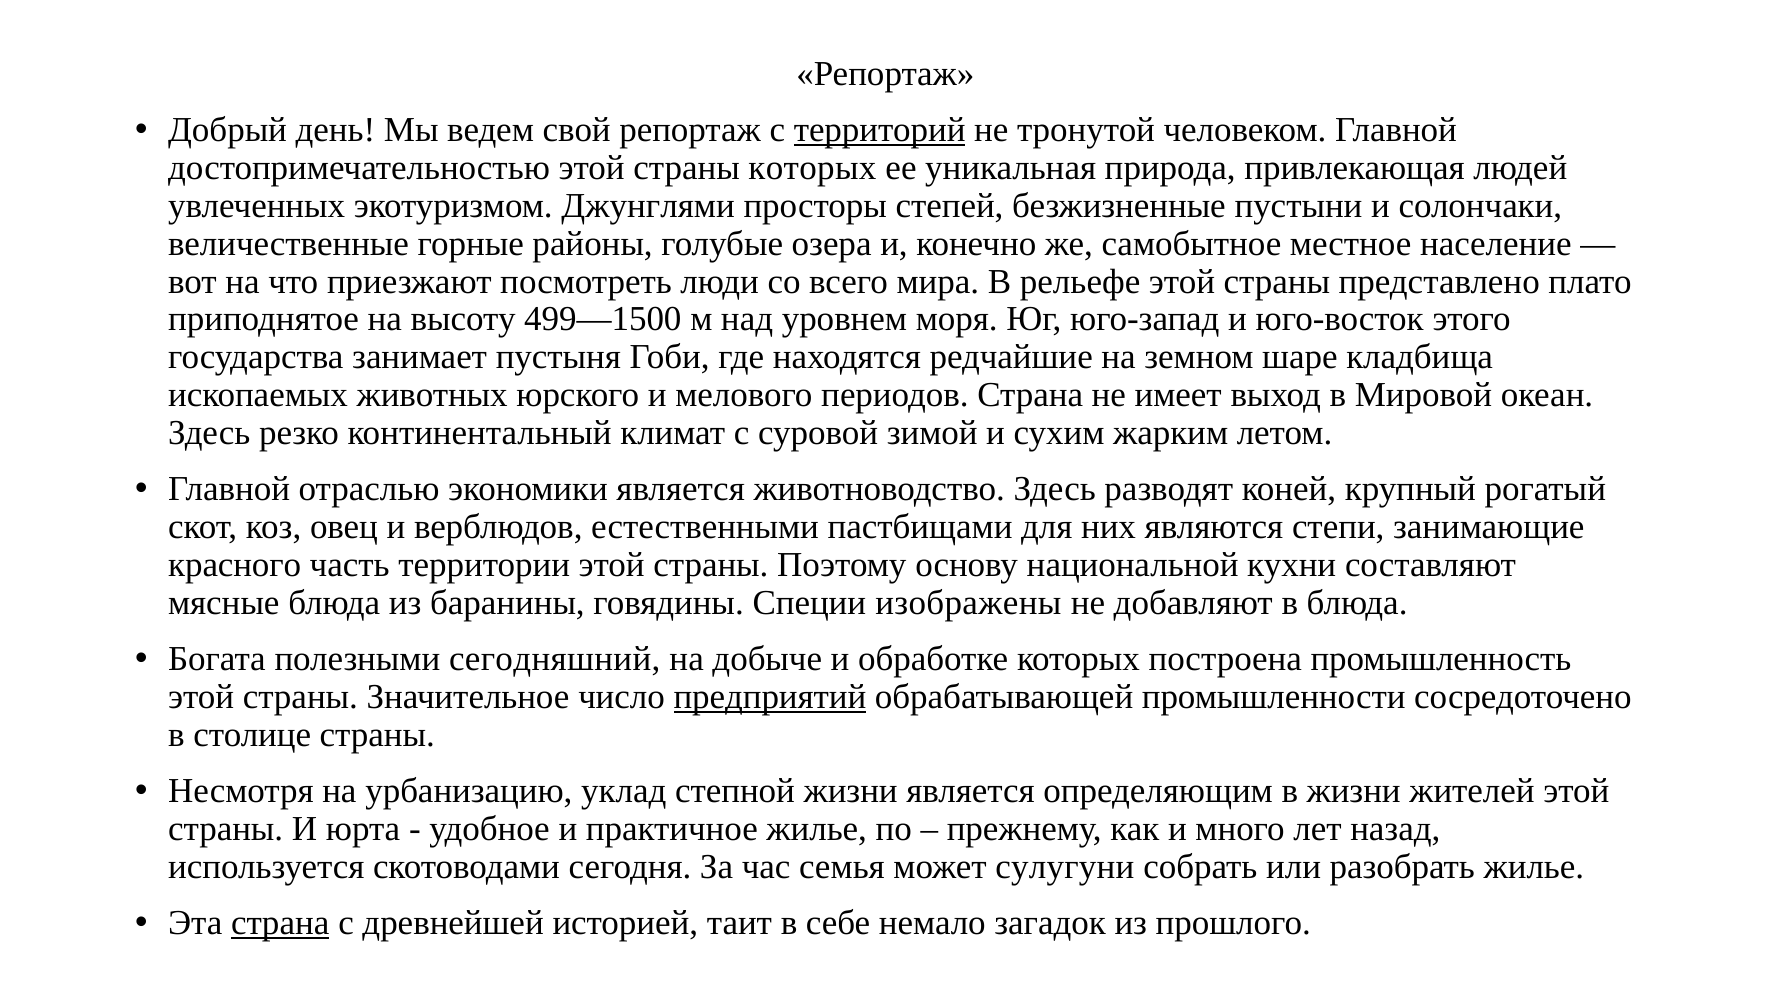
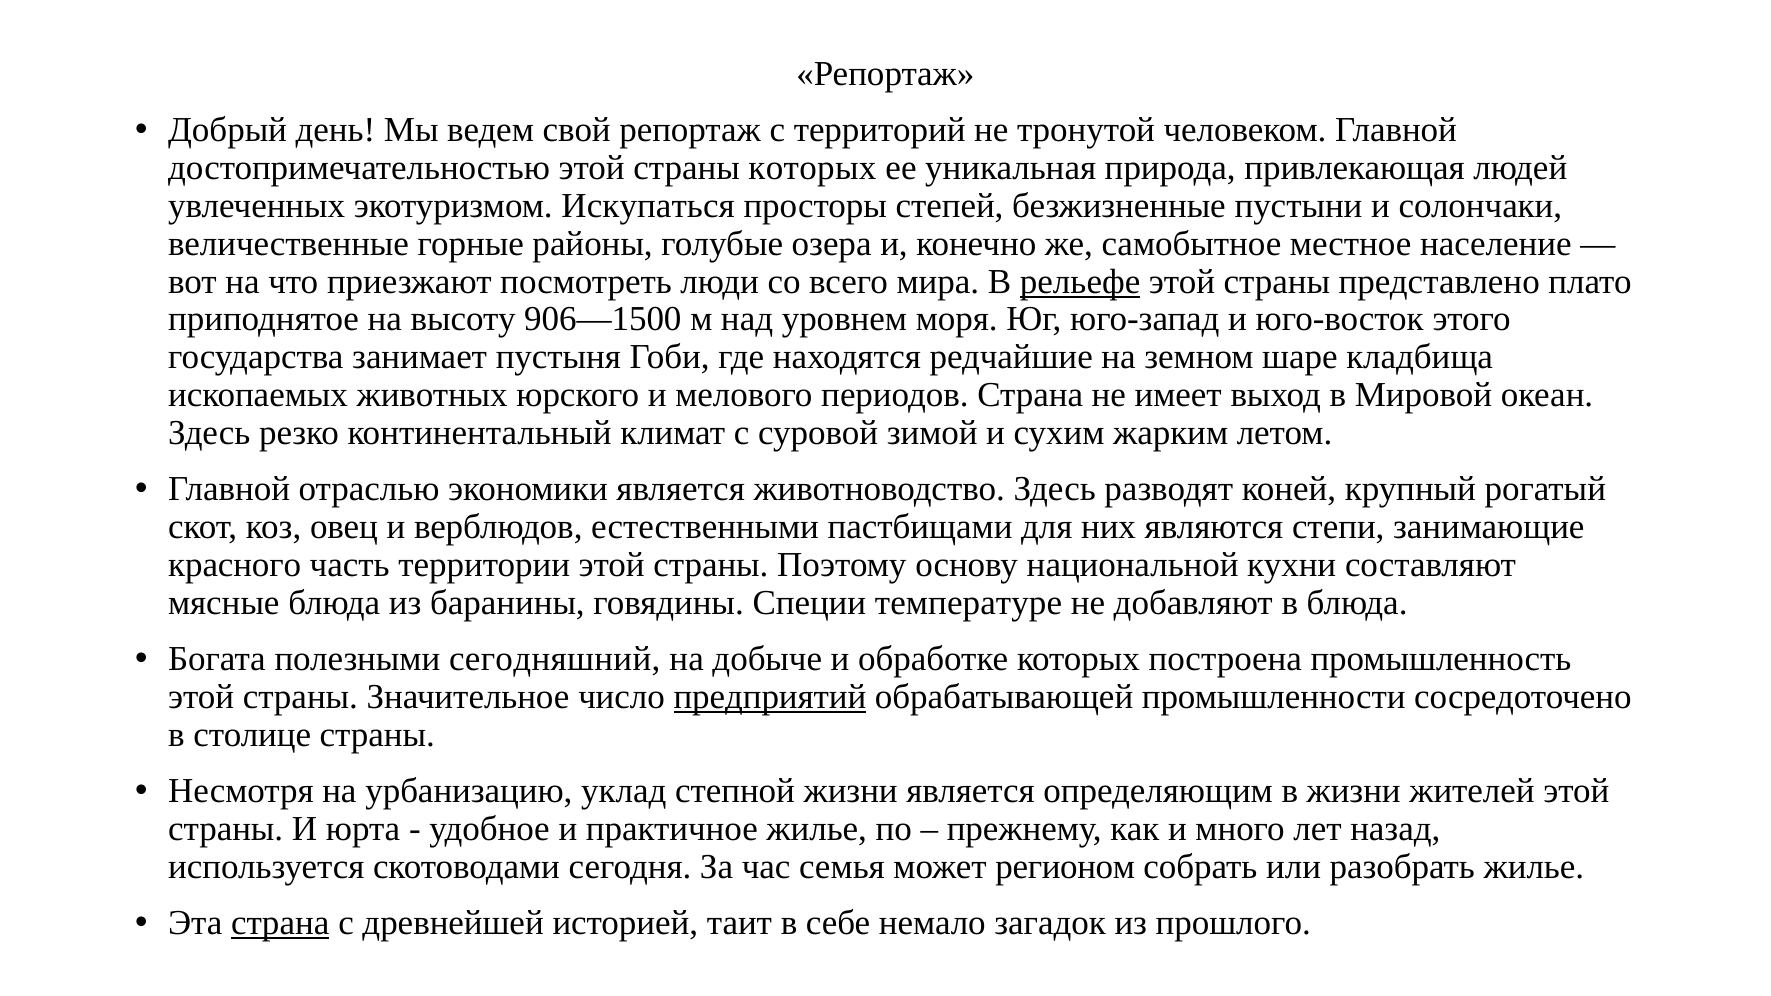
территорий underline: present -> none
Джунглями: Джунглями -> Искупаться
рельефе underline: none -> present
499—1500: 499—1500 -> 906—1500
изображены: изображены -> температуре
сулугуни: сулугуни -> регионом
